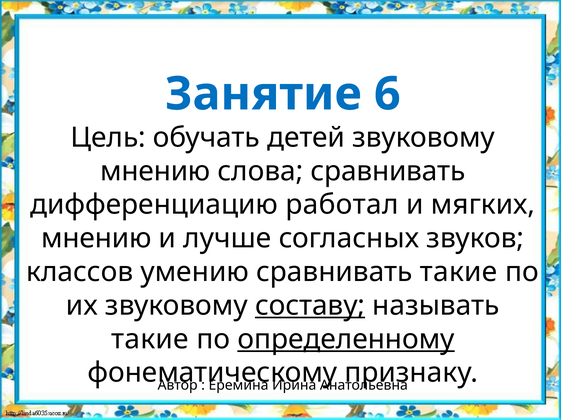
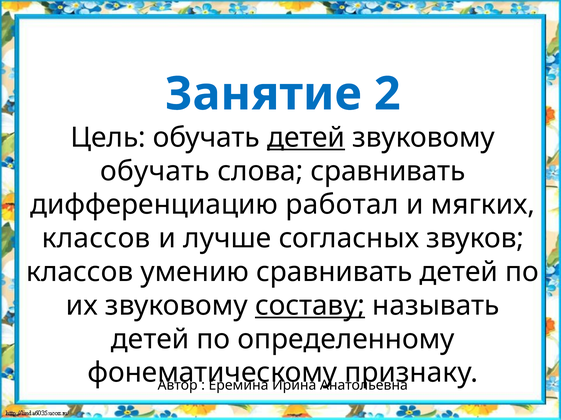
6: 6 -> 2
детей at (306, 138) underline: none -> present
мнению at (155, 171): мнению -> обучать
мнению at (96, 239): мнению -> классов
сравнивать такие: такие -> детей
такие at (150, 340): такие -> детей
определенному underline: present -> none
